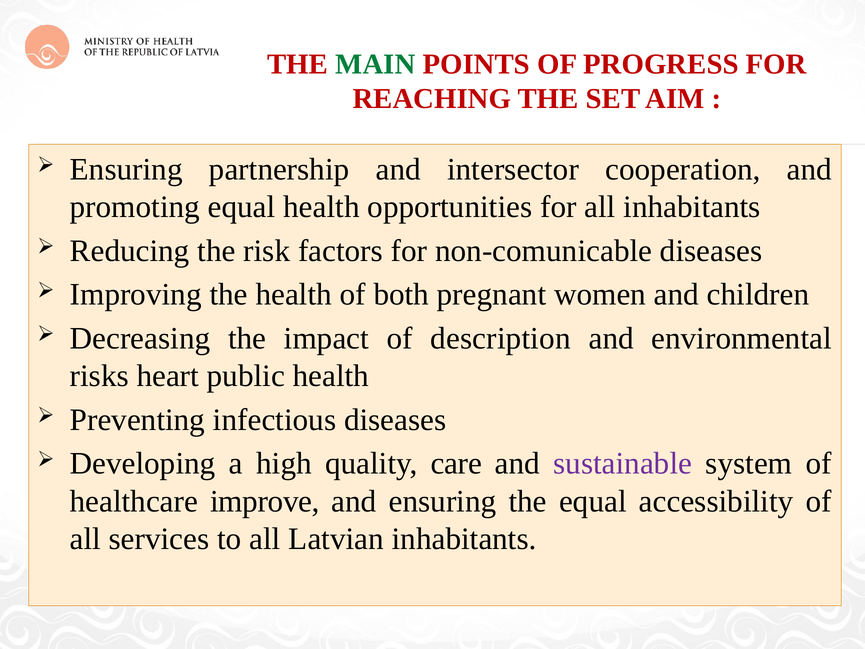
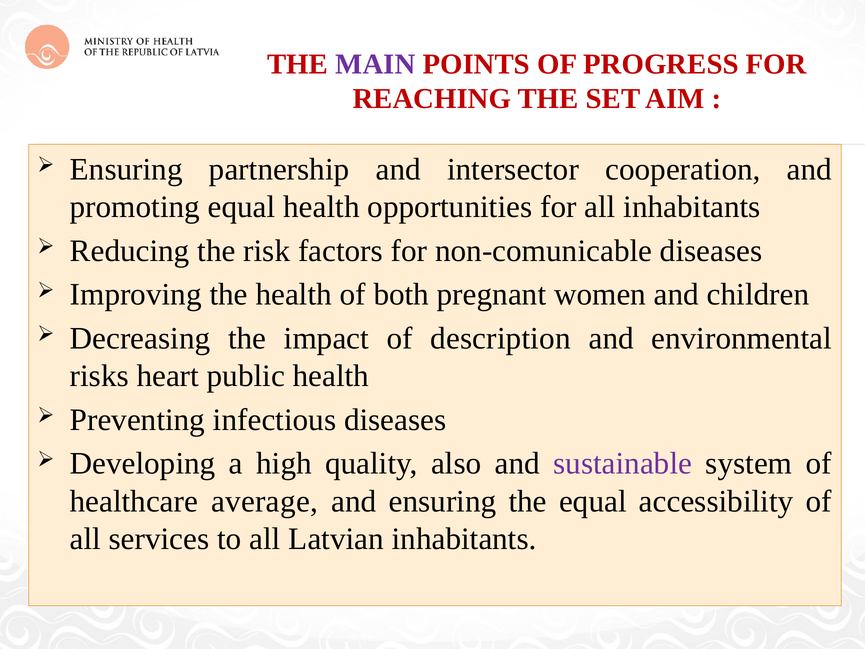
MAIN colour: green -> purple
care: care -> also
improve: improve -> average
